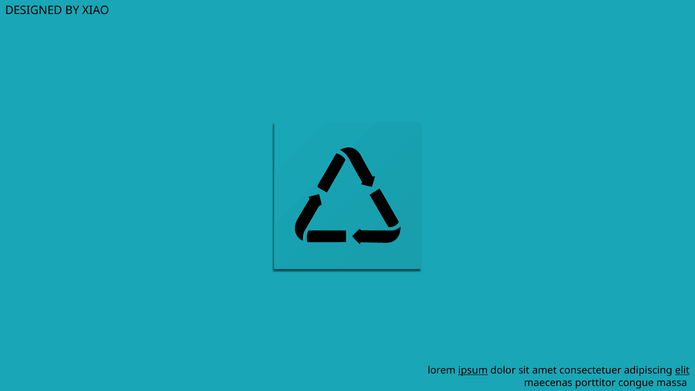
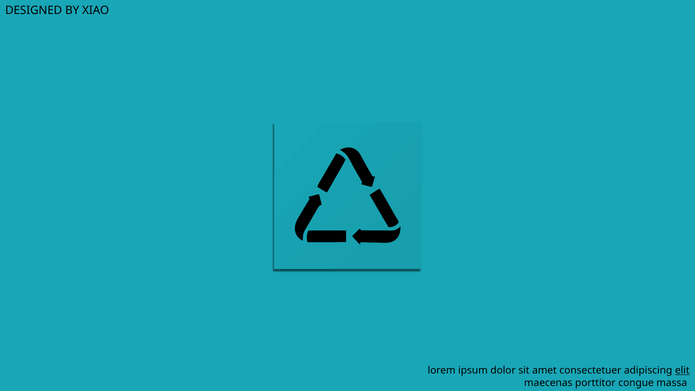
ipsum underline: present -> none
